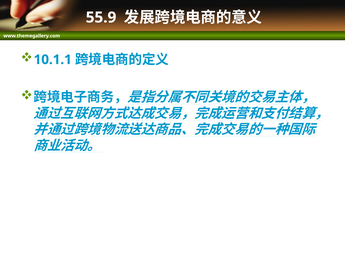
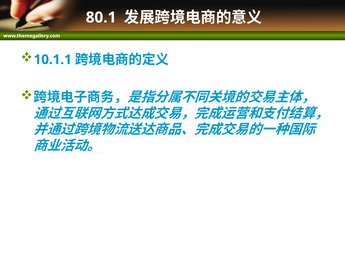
55.9: 55.9 -> 80.1
